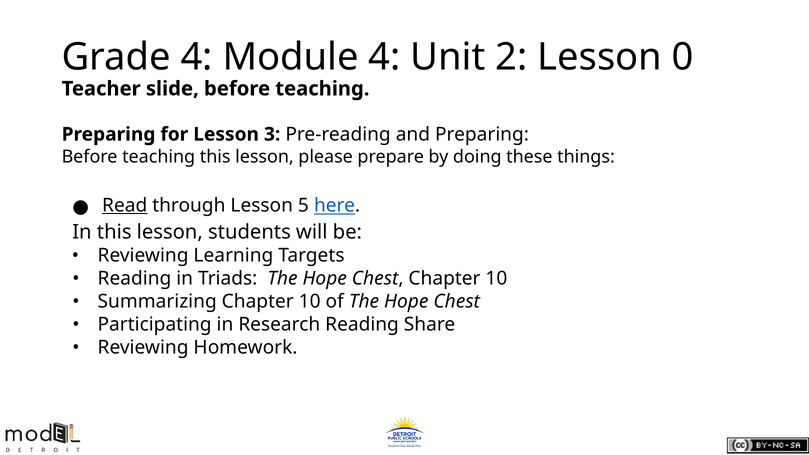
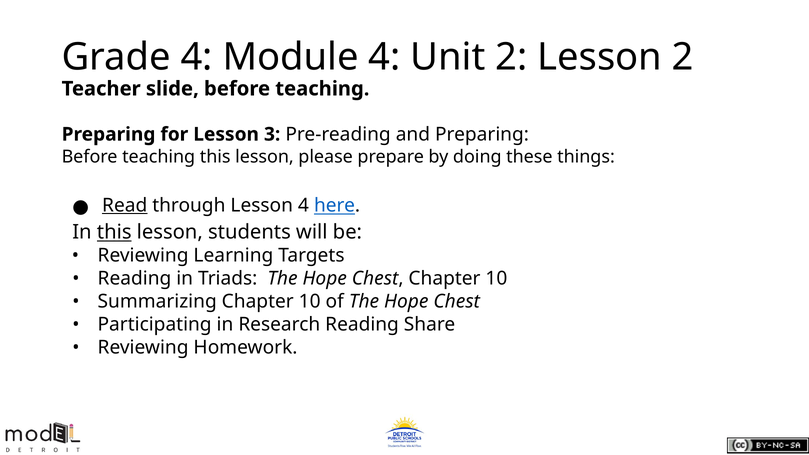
Lesson 0: 0 -> 2
Lesson 5: 5 -> 4
this at (114, 232) underline: none -> present
